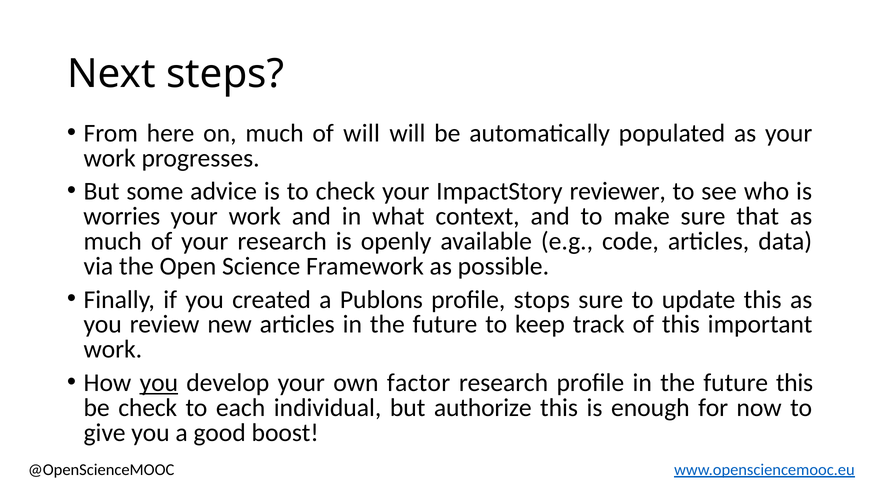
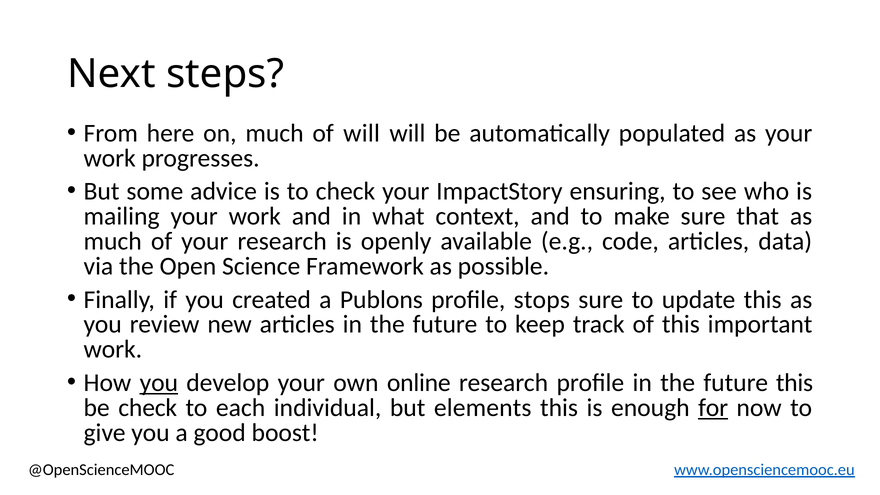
reviewer: reviewer -> ensuring
worries: worries -> mailing
factor: factor -> online
authorize: authorize -> elements
for underline: none -> present
